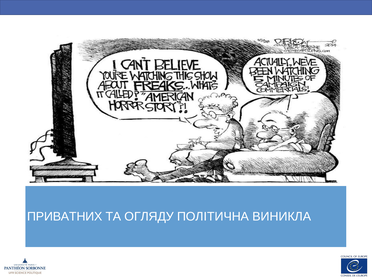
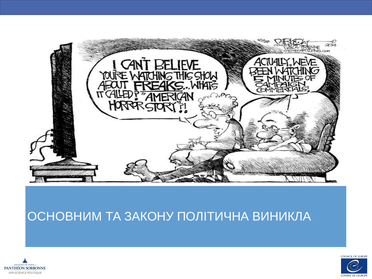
ПРИВАТНИХ: ПРИВАТНИХ -> ОСНОВНИМ
ОГЛЯДУ: ОГЛЯДУ -> ЗАКОНУ
